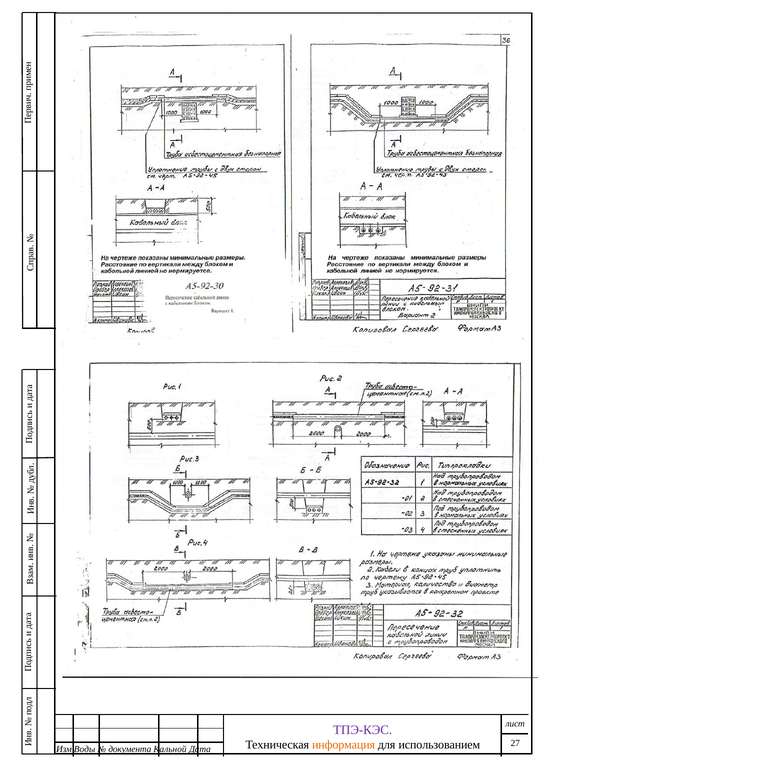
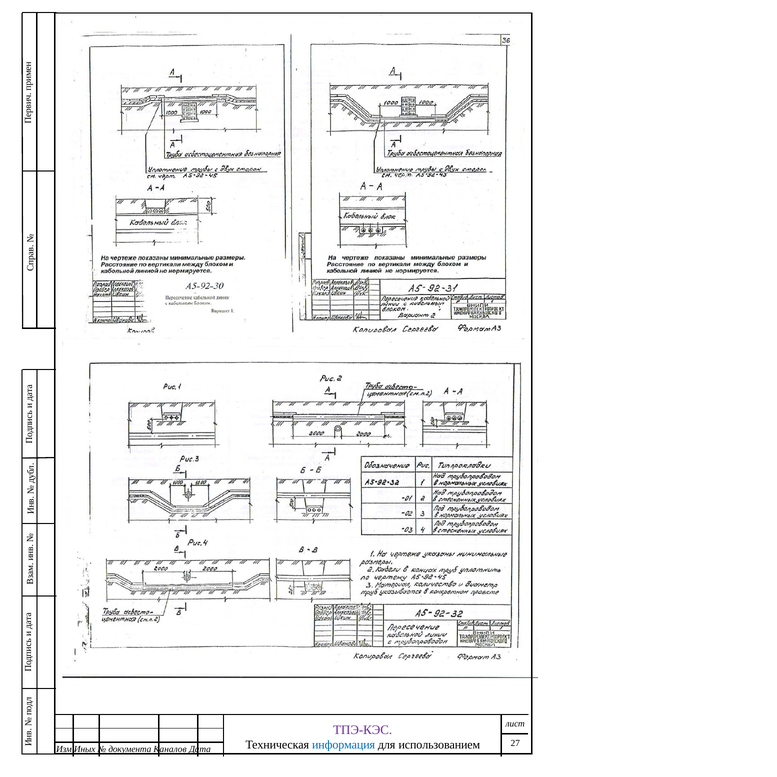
информация colour: orange -> blue
Воды: Воды -> Иных
Кальной: Кальной -> Каналов
